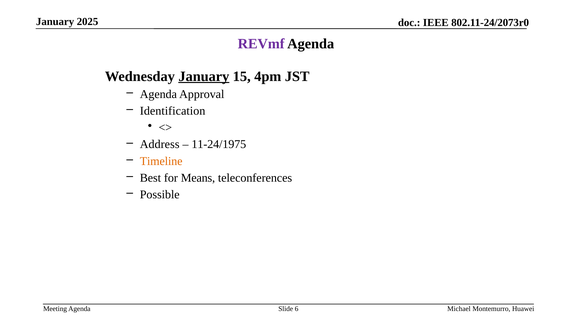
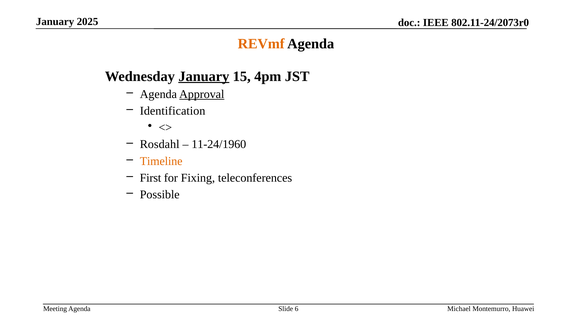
REVmf colour: purple -> orange
Approval underline: none -> present
Address: Address -> Rosdahl
11-24/1975: 11-24/1975 -> 11-24/1960
Best: Best -> First
Means: Means -> Fixing
